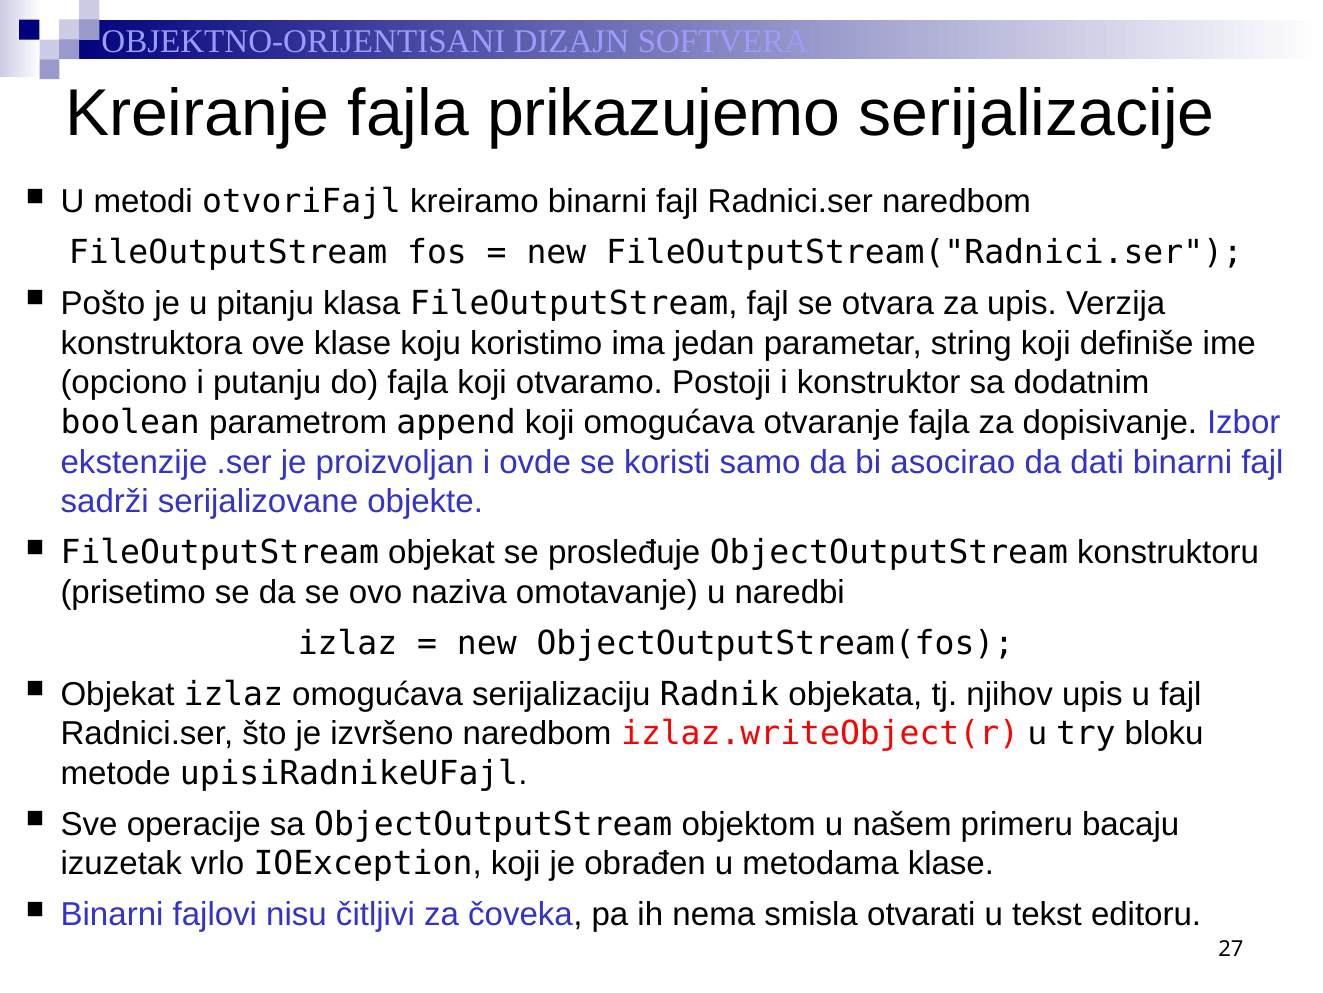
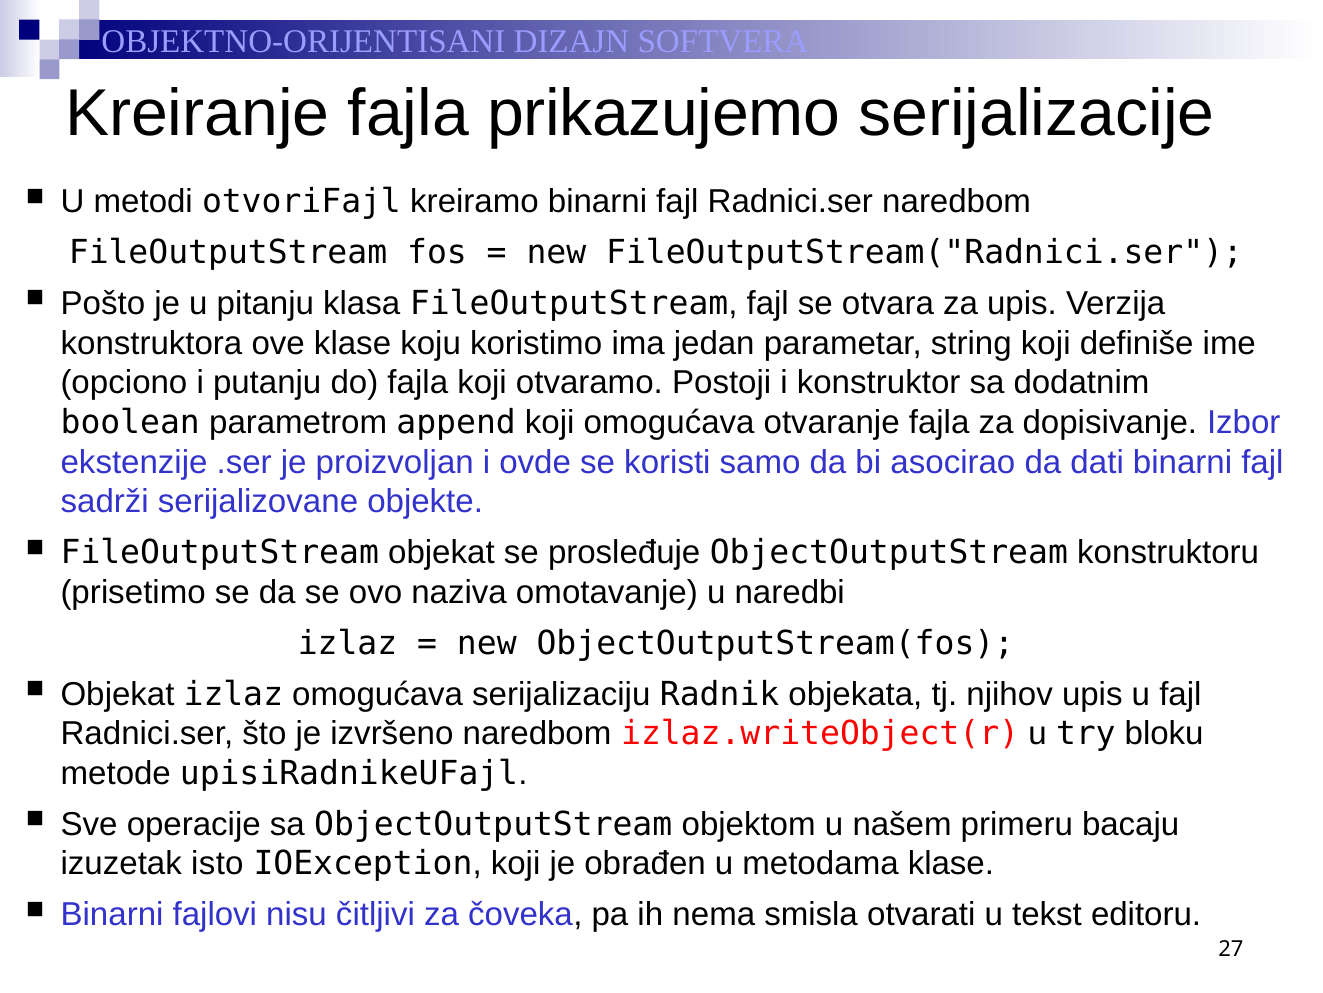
vrlo: vrlo -> isto
